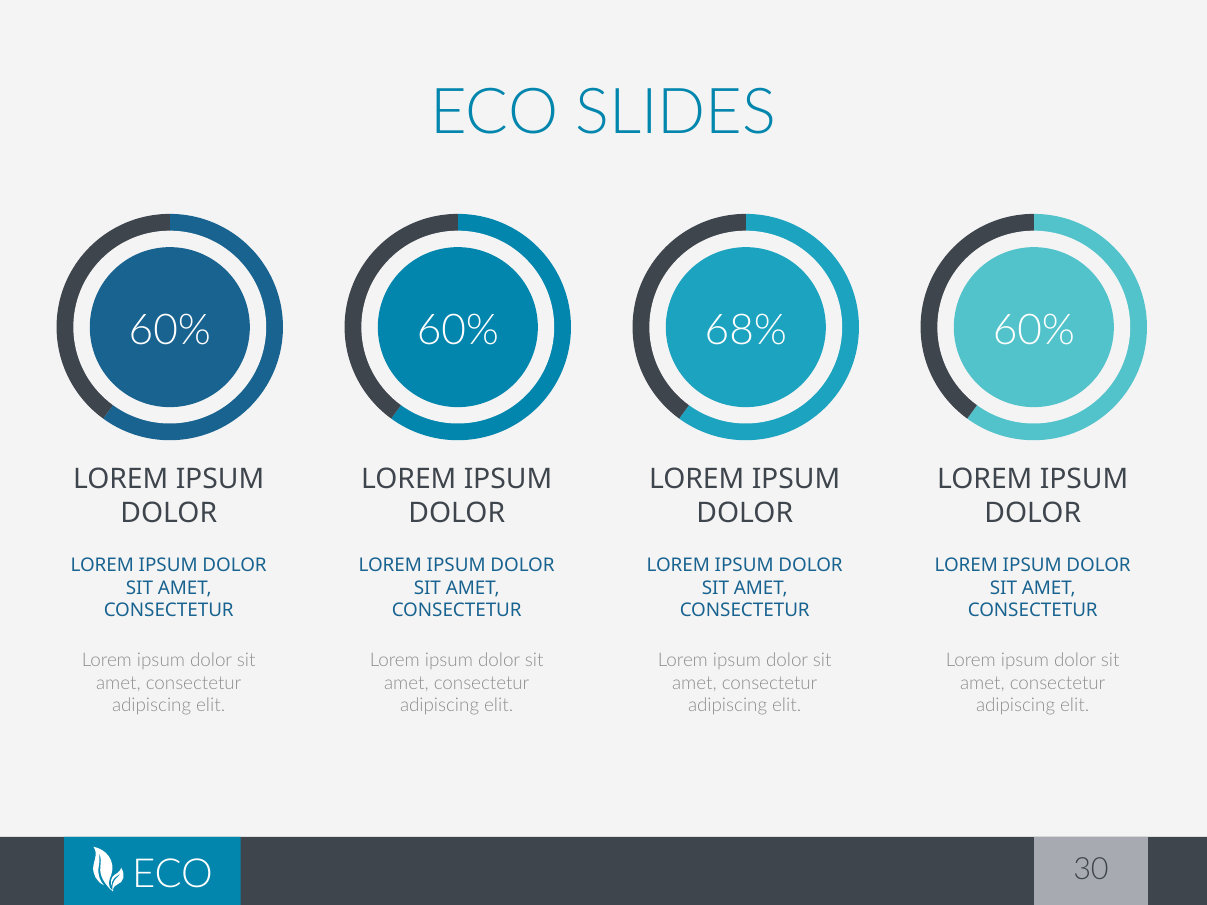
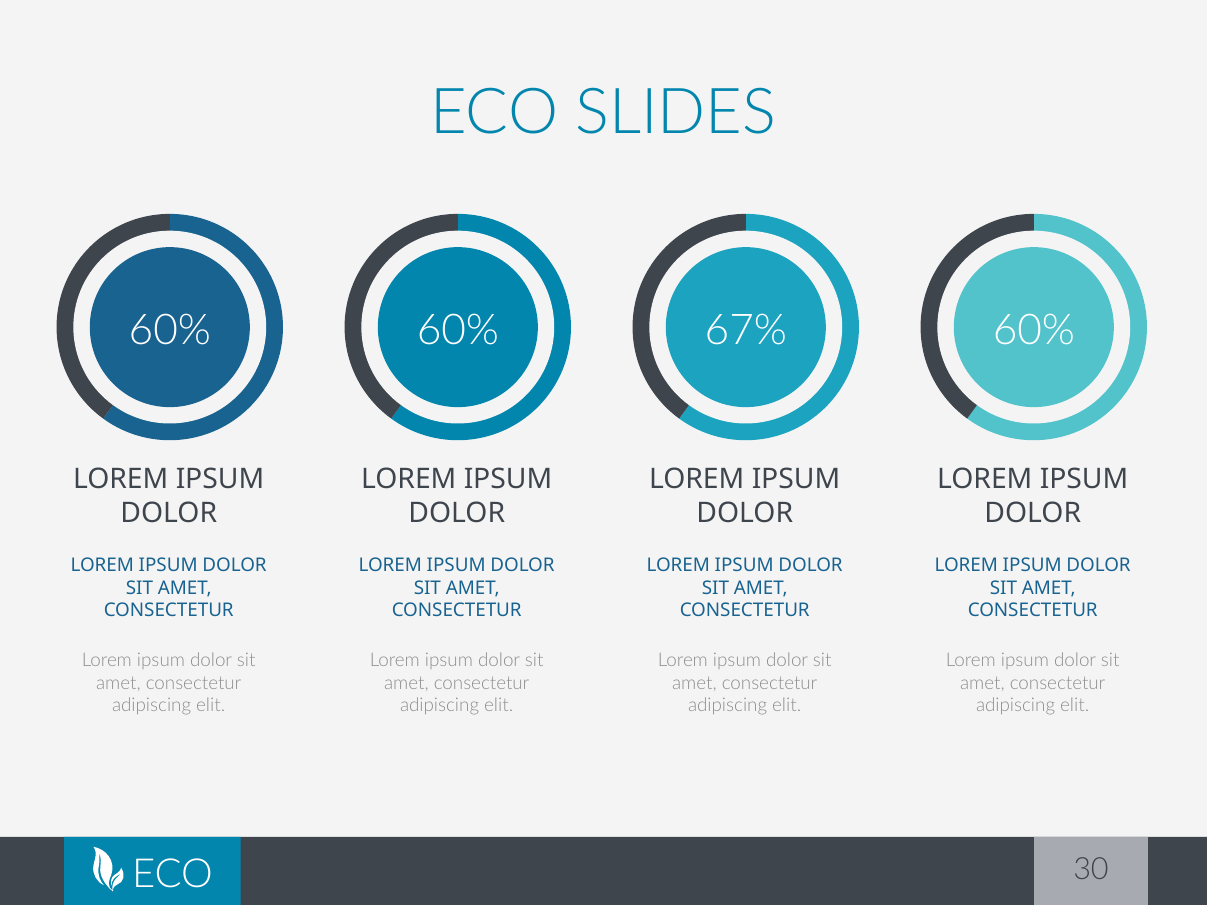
68%: 68% -> 67%
